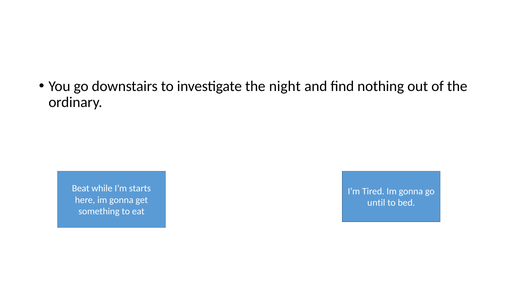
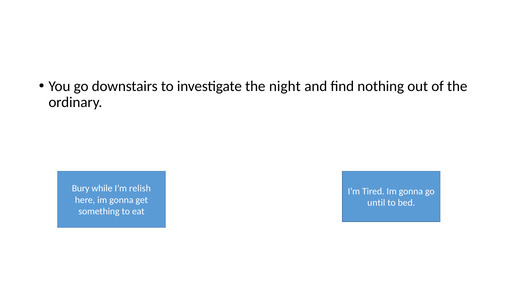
Beat: Beat -> Bury
starts: starts -> relish
